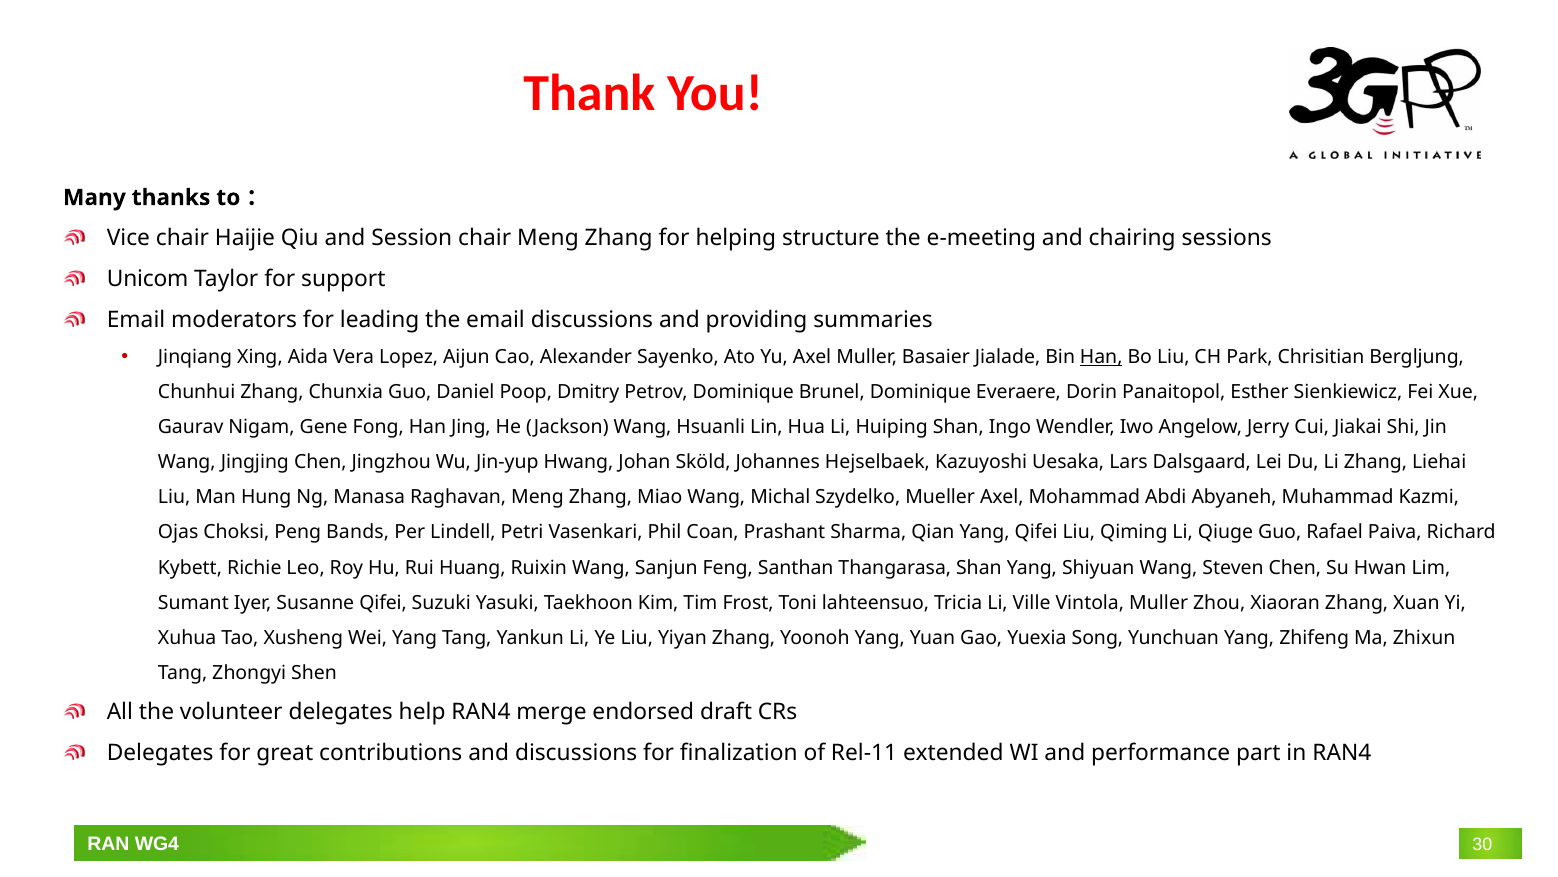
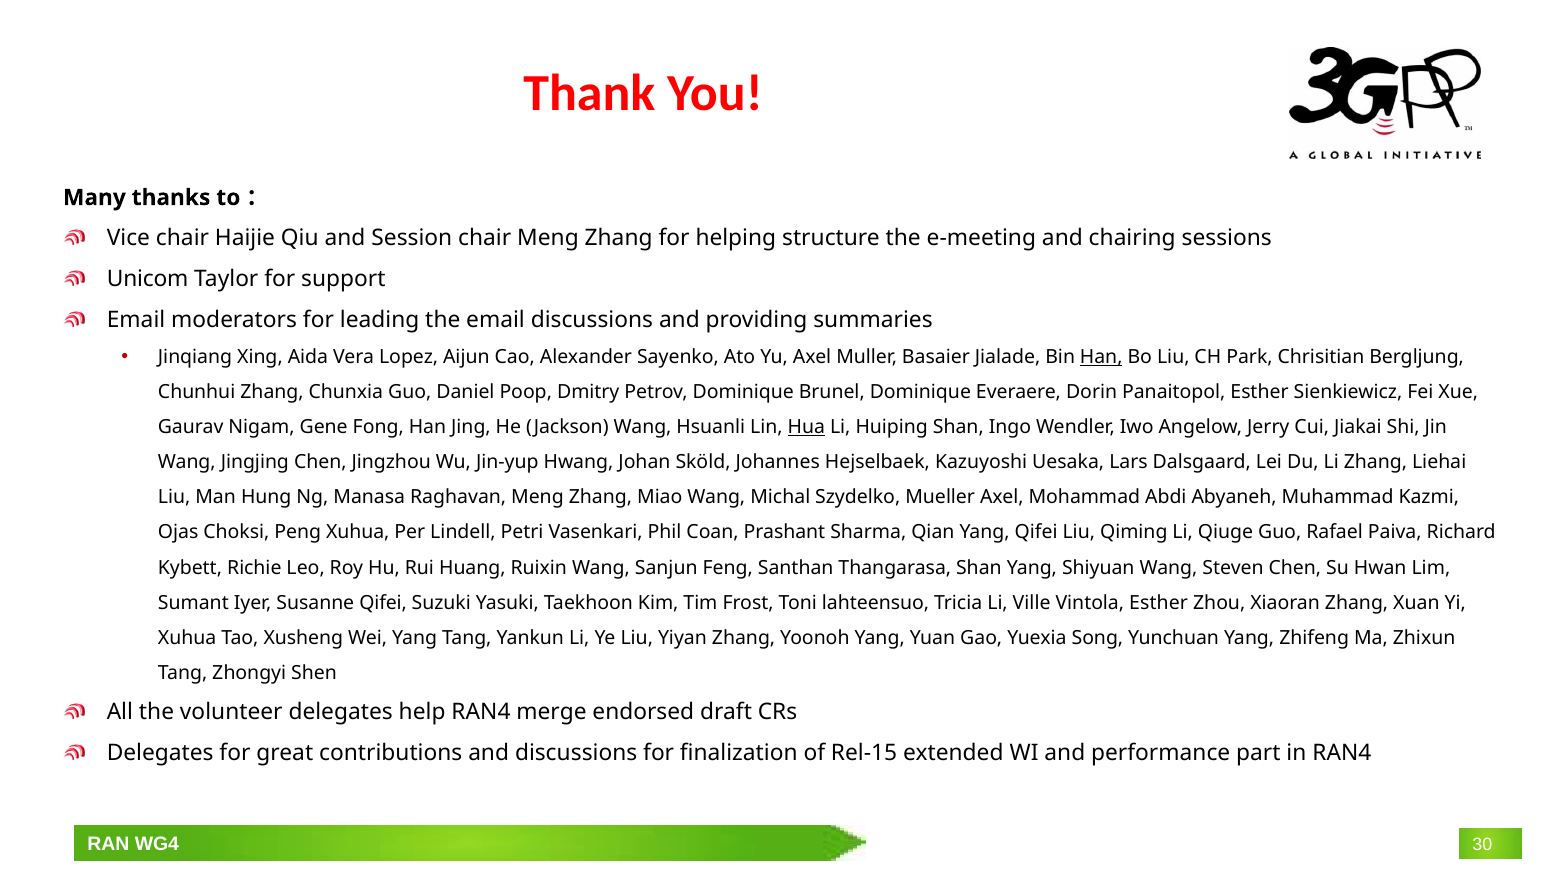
Hua underline: none -> present
Peng Bands: Bands -> Xuhua
Vintola Muller: Muller -> Esther
Rel-11: Rel-11 -> Rel-15
